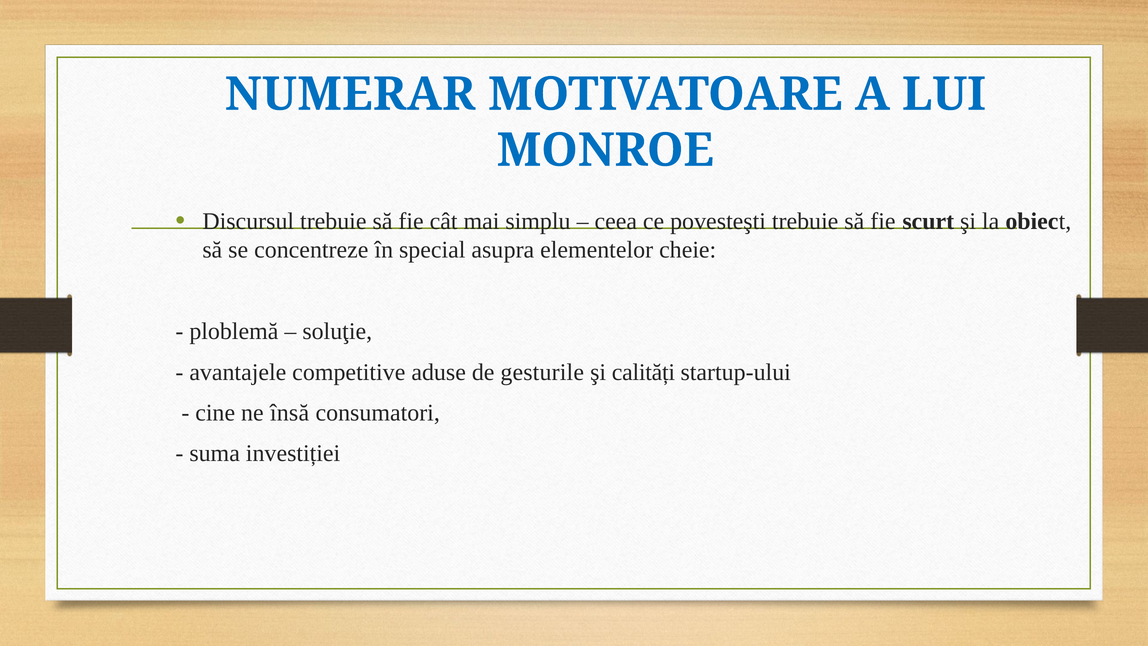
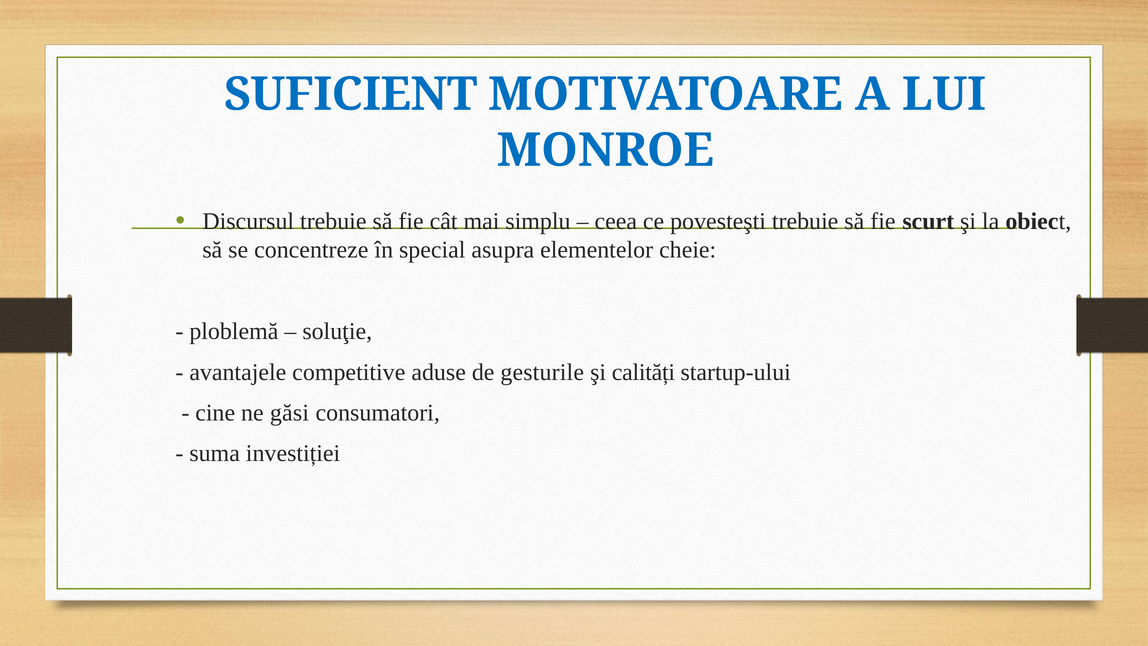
NUMERAR: NUMERAR -> SUFICIENT
însă: însă -> găsi
